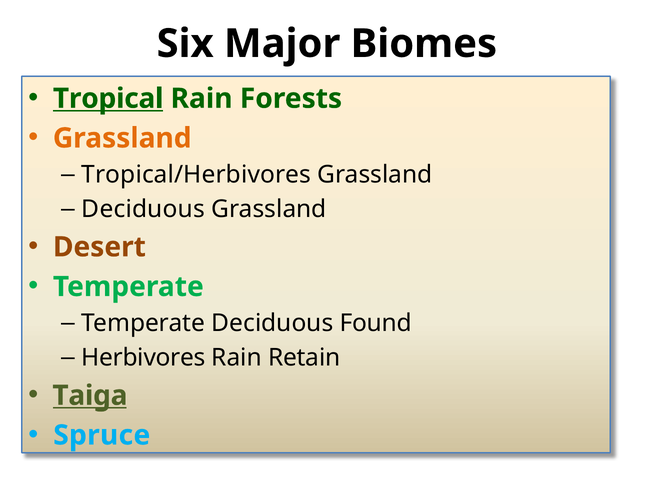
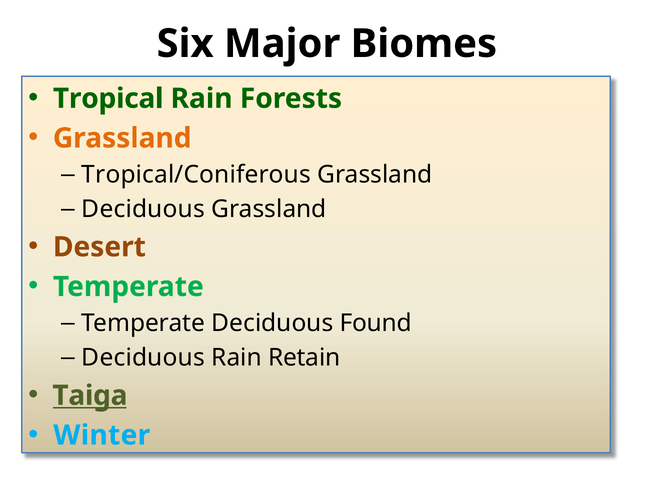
Tropical underline: present -> none
Tropical/Herbivores: Tropical/Herbivores -> Tropical/Coniferous
Herbivores at (143, 357): Herbivores -> Deciduous
Spruce: Spruce -> Winter
